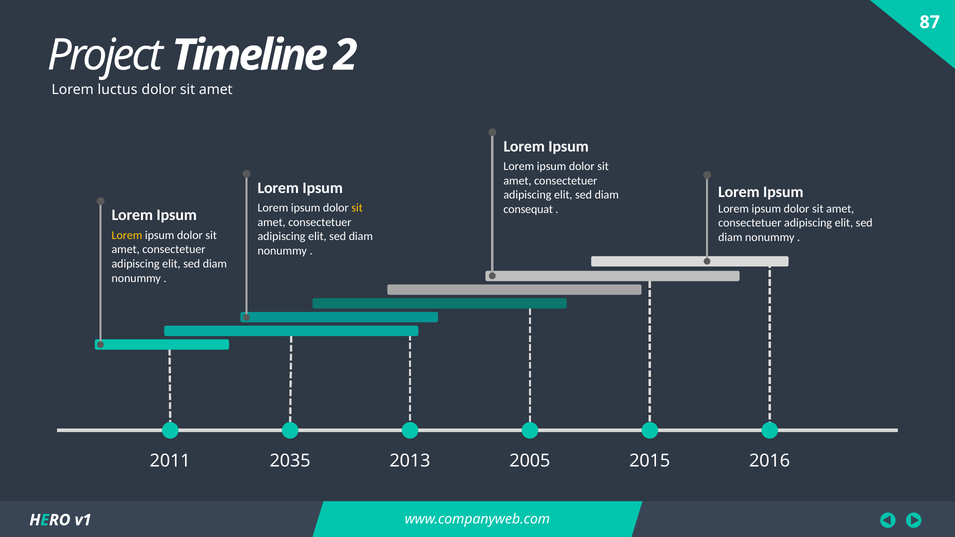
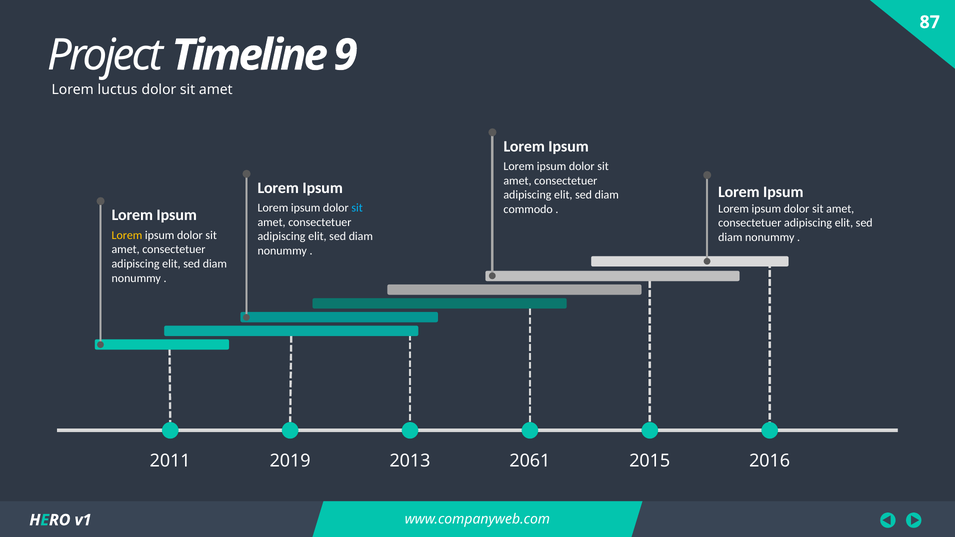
2: 2 -> 9
consequat: consequat -> commodo
sit at (357, 208) colour: yellow -> light blue
2035: 2035 -> 2019
2005: 2005 -> 2061
